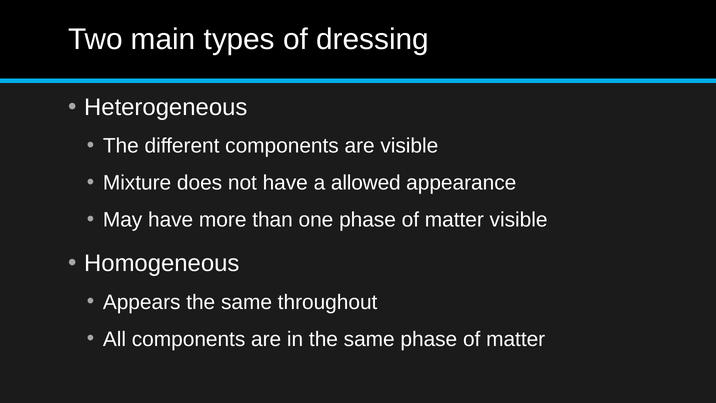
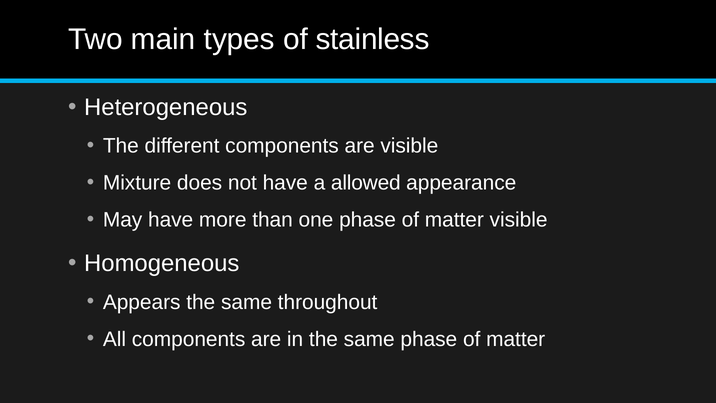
dressing: dressing -> stainless
